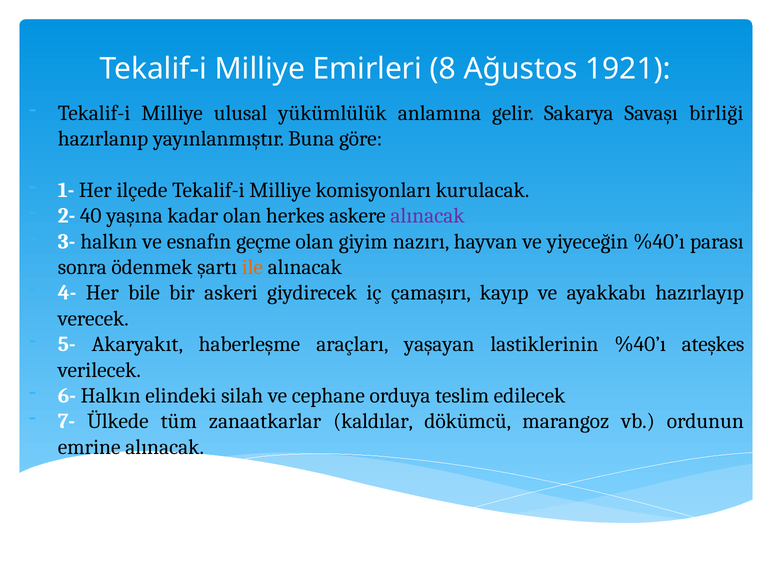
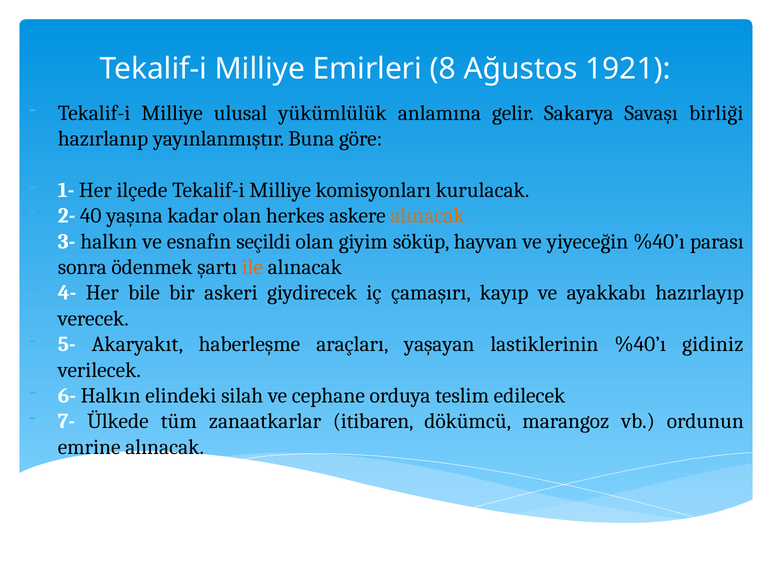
alınacak at (428, 216) colour: purple -> orange
geçme: geçme -> seçildi
nazırı: nazırı -> söküp
ateşkes: ateşkes -> gidiniz
kaldılar: kaldılar -> itibaren
